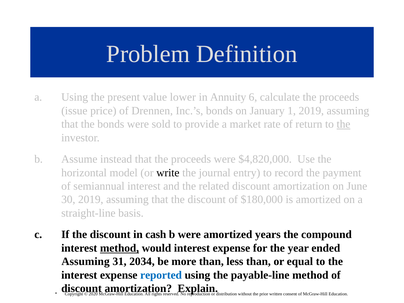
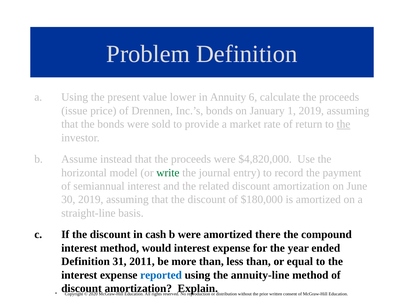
write colour: black -> green
years: years -> there
method at (120, 248) underline: present -> none
Assuming at (86, 262): Assuming -> Definition
2034: 2034 -> 2011
payable-line: payable-line -> annuity-line
